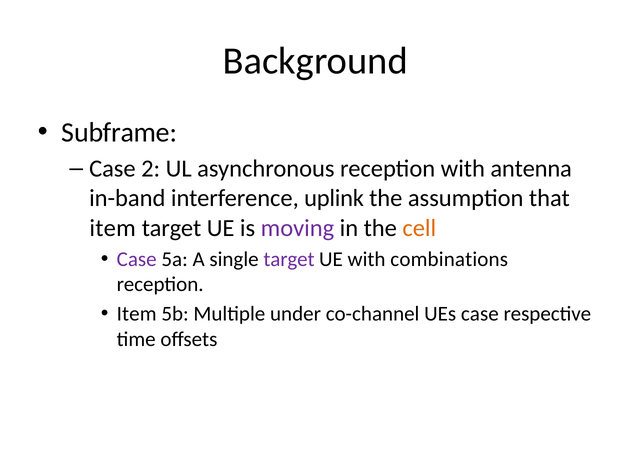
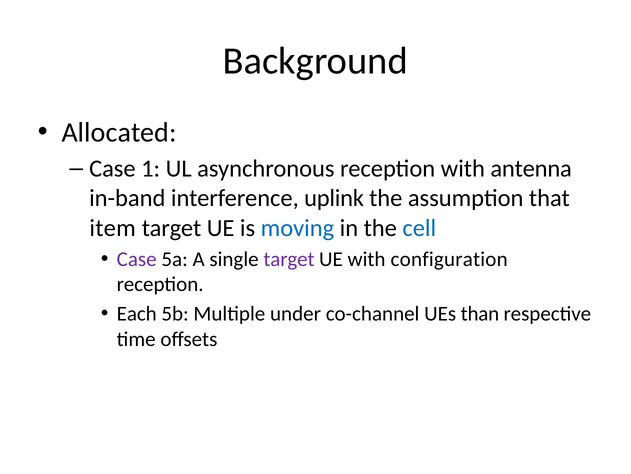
Subframe: Subframe -> Allocated
2: 2 -> 1
moving colour: purple -> blue
cell colour: orange -> blue
combinations: combinations -> configuration
Item at (137, 314): Item -> Each
UEs case: case -> than
